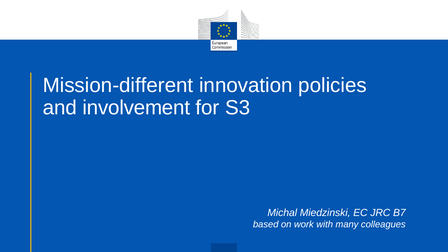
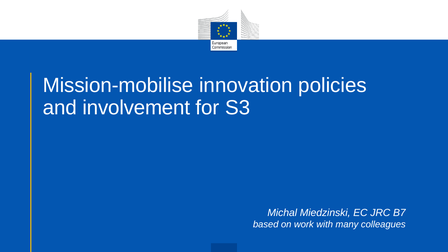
Mission-different: Mission-different -> Mission-mobilise
